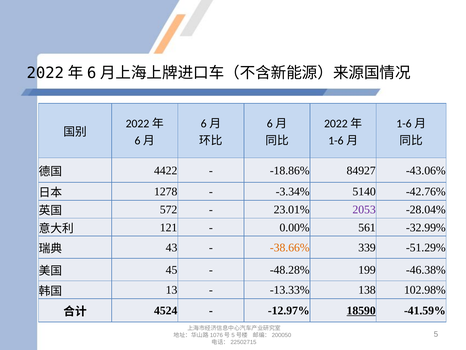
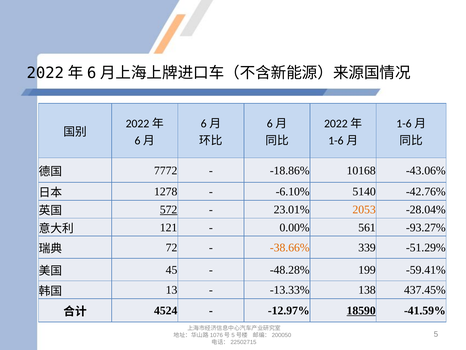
4422: 4422 -> 7772
84927: 84927 -> 10168
-3.34%: -3.34% -> -6.10%
572 underline: none -> present
2053 colour: purple -> orange
-32.99%: -32.99% -> -93.27%
43: 43 -> 72
-46.38%: -46.38% -> -59.41%
102.98%: 102.98% -> 437.45%
